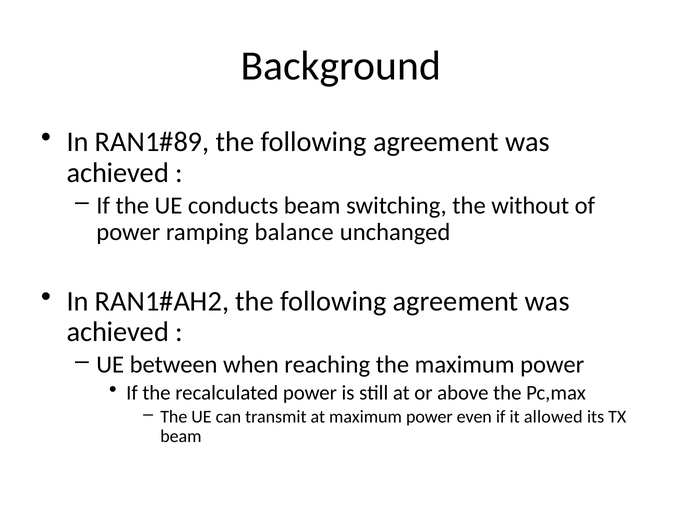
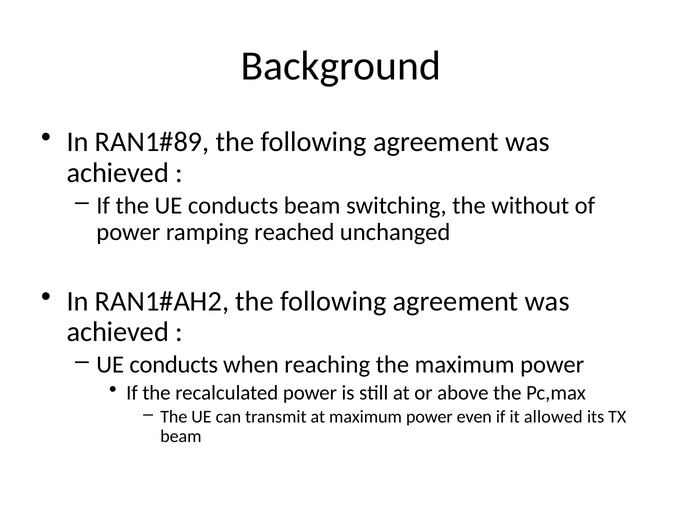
balance: balance -> reached
between at (174, 365): between -> conducts
